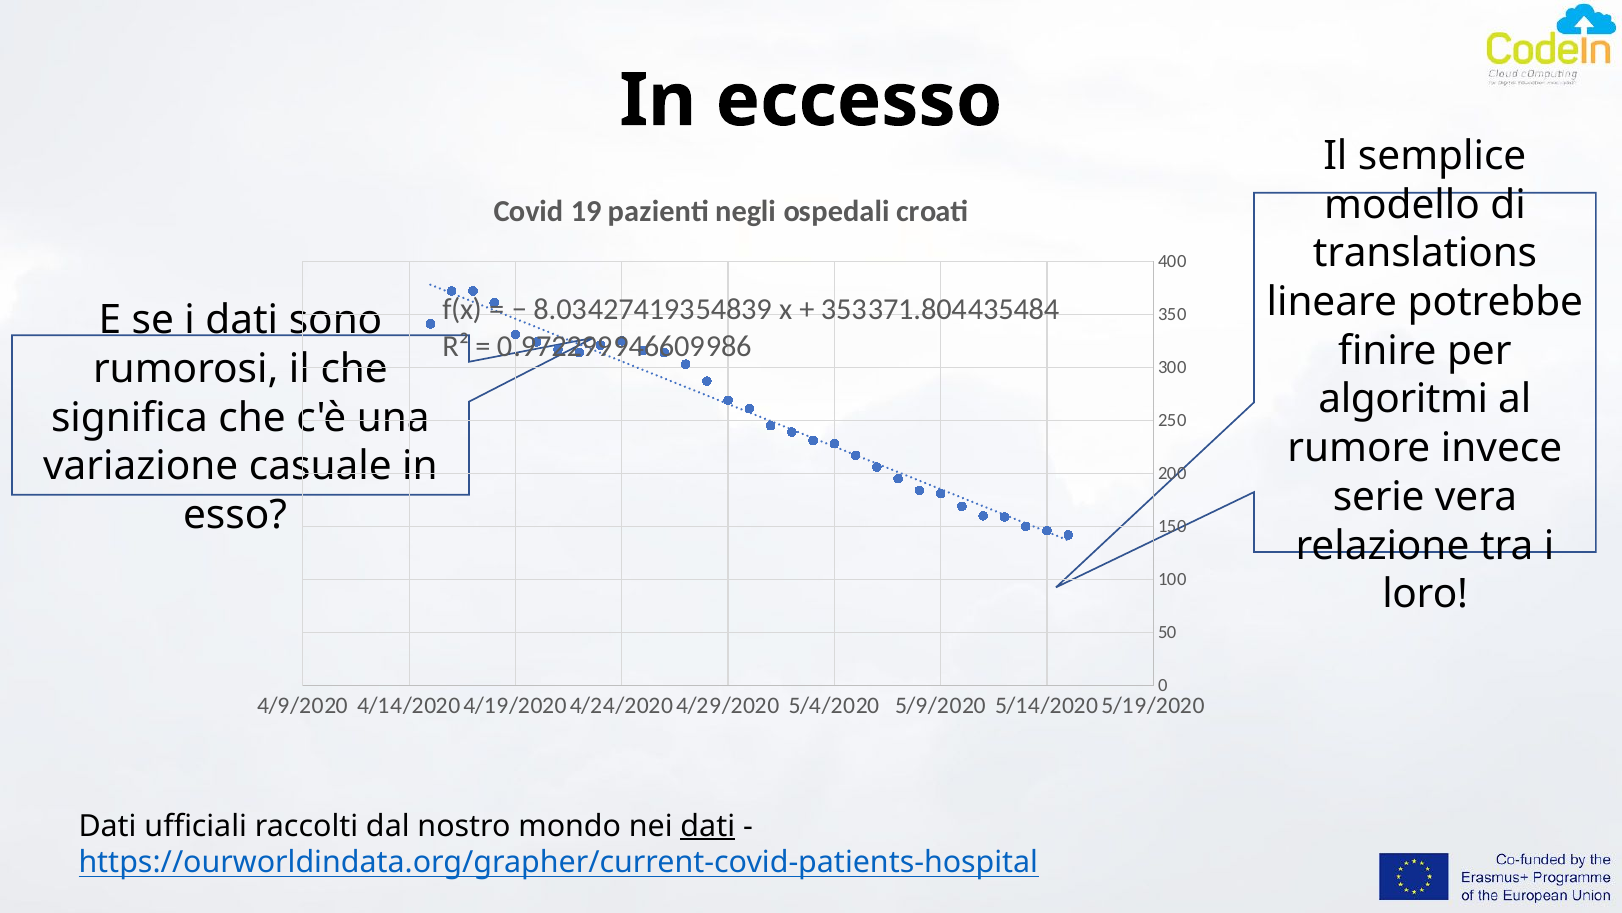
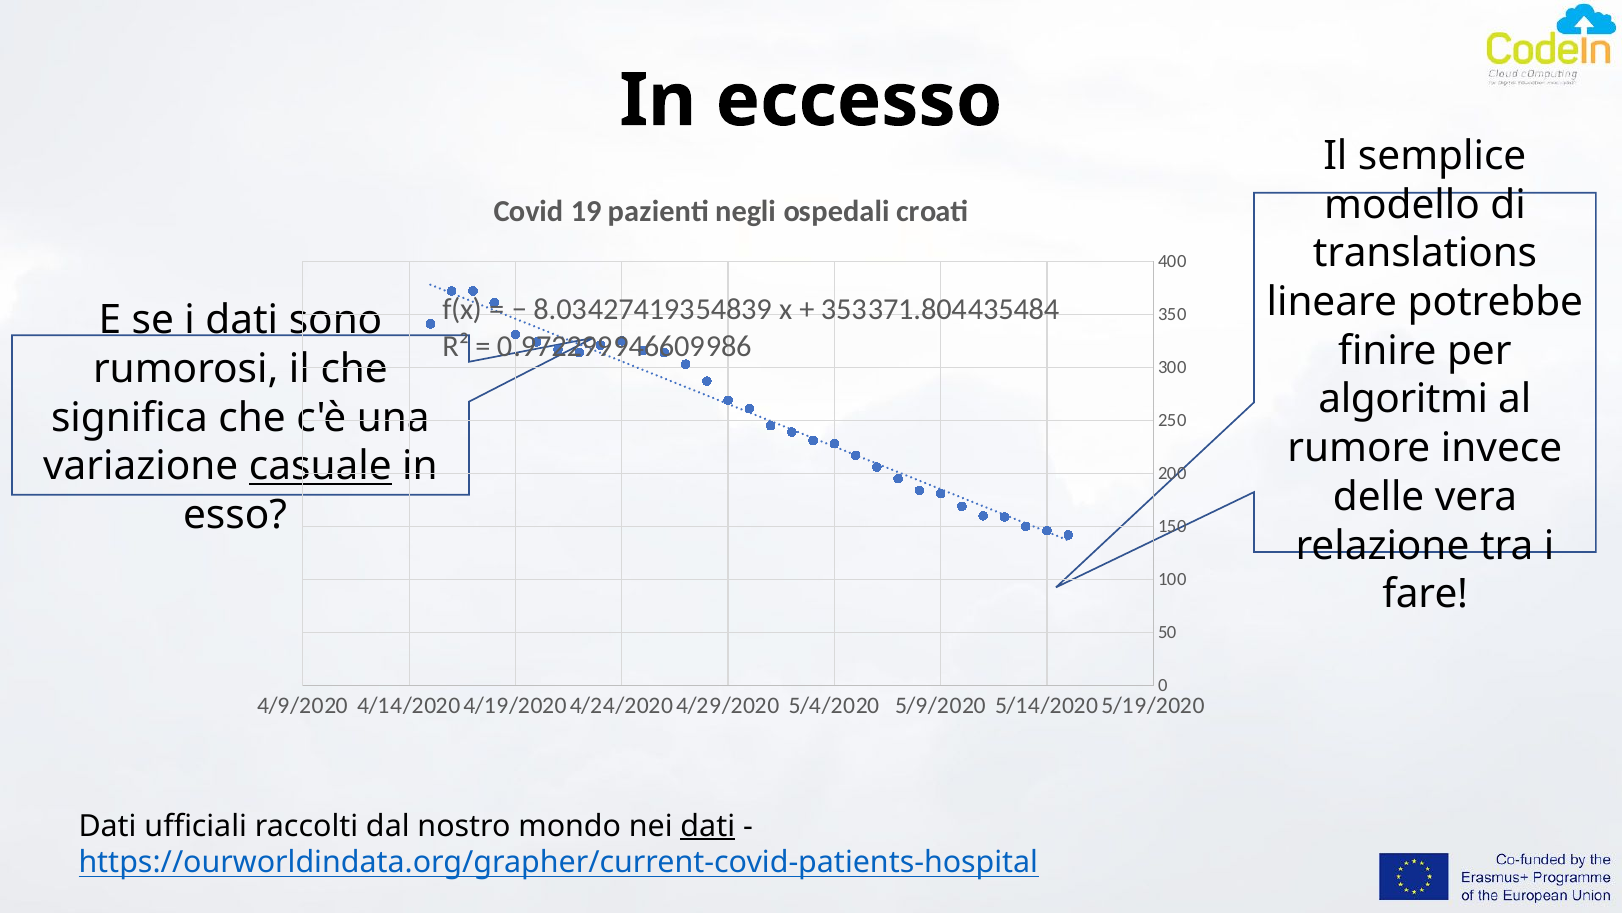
casuale underline: none -> present
serie: serie -> delle
loro: loro -> fare
